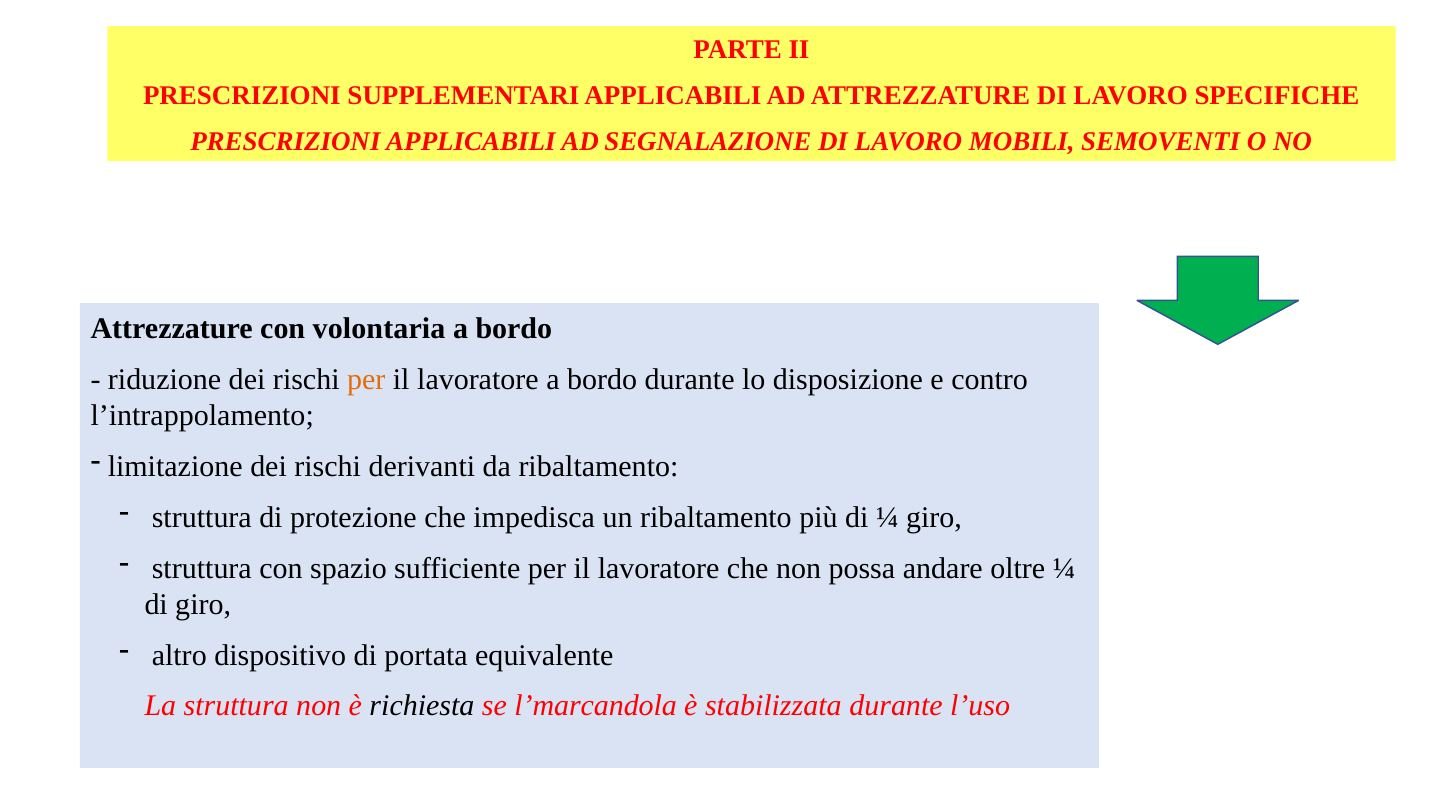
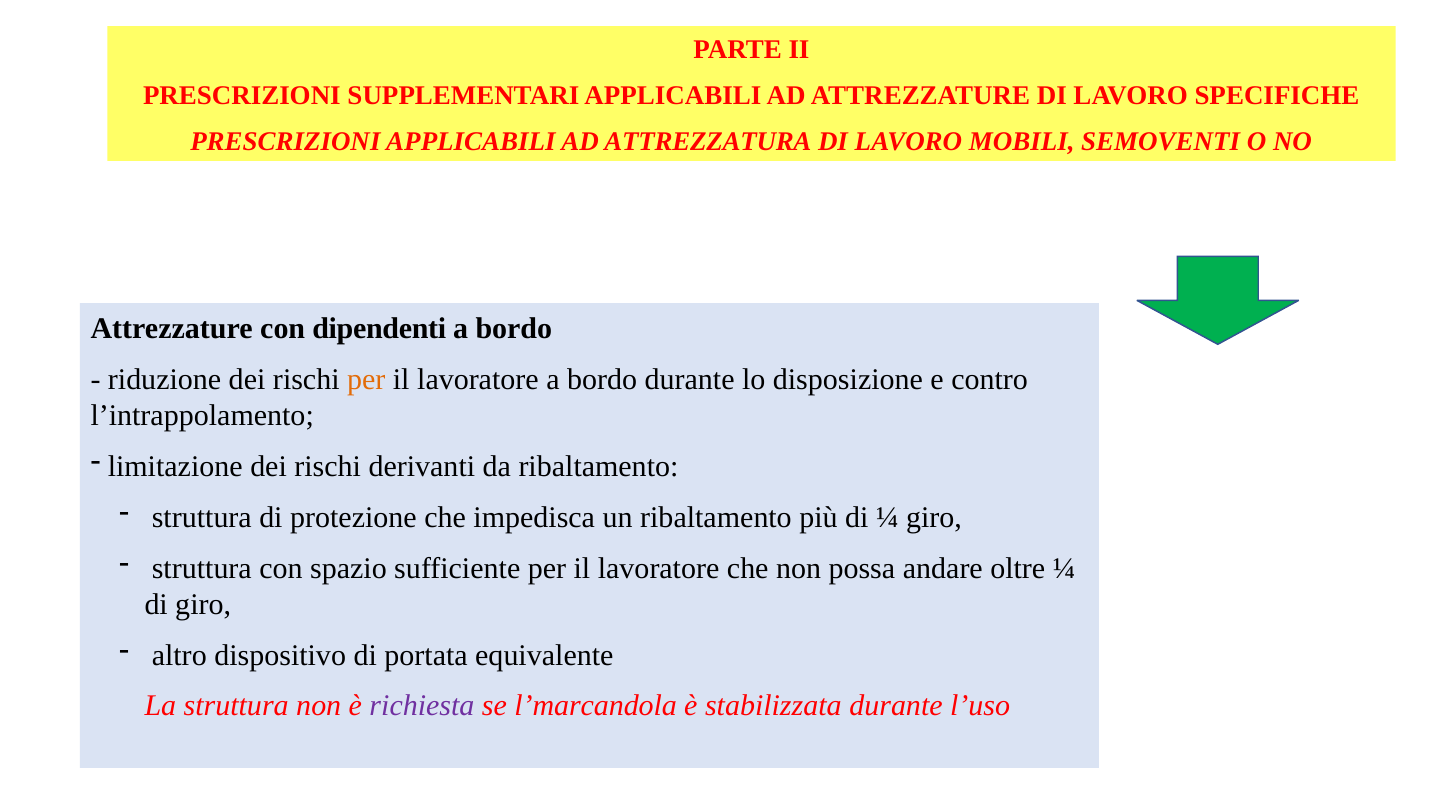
SEGNALAZIONE: SEGNALAZIONE -> ATTREZZATURA
volontaria: volontaria -> dipendenti
richiesta colour: black -> purple
